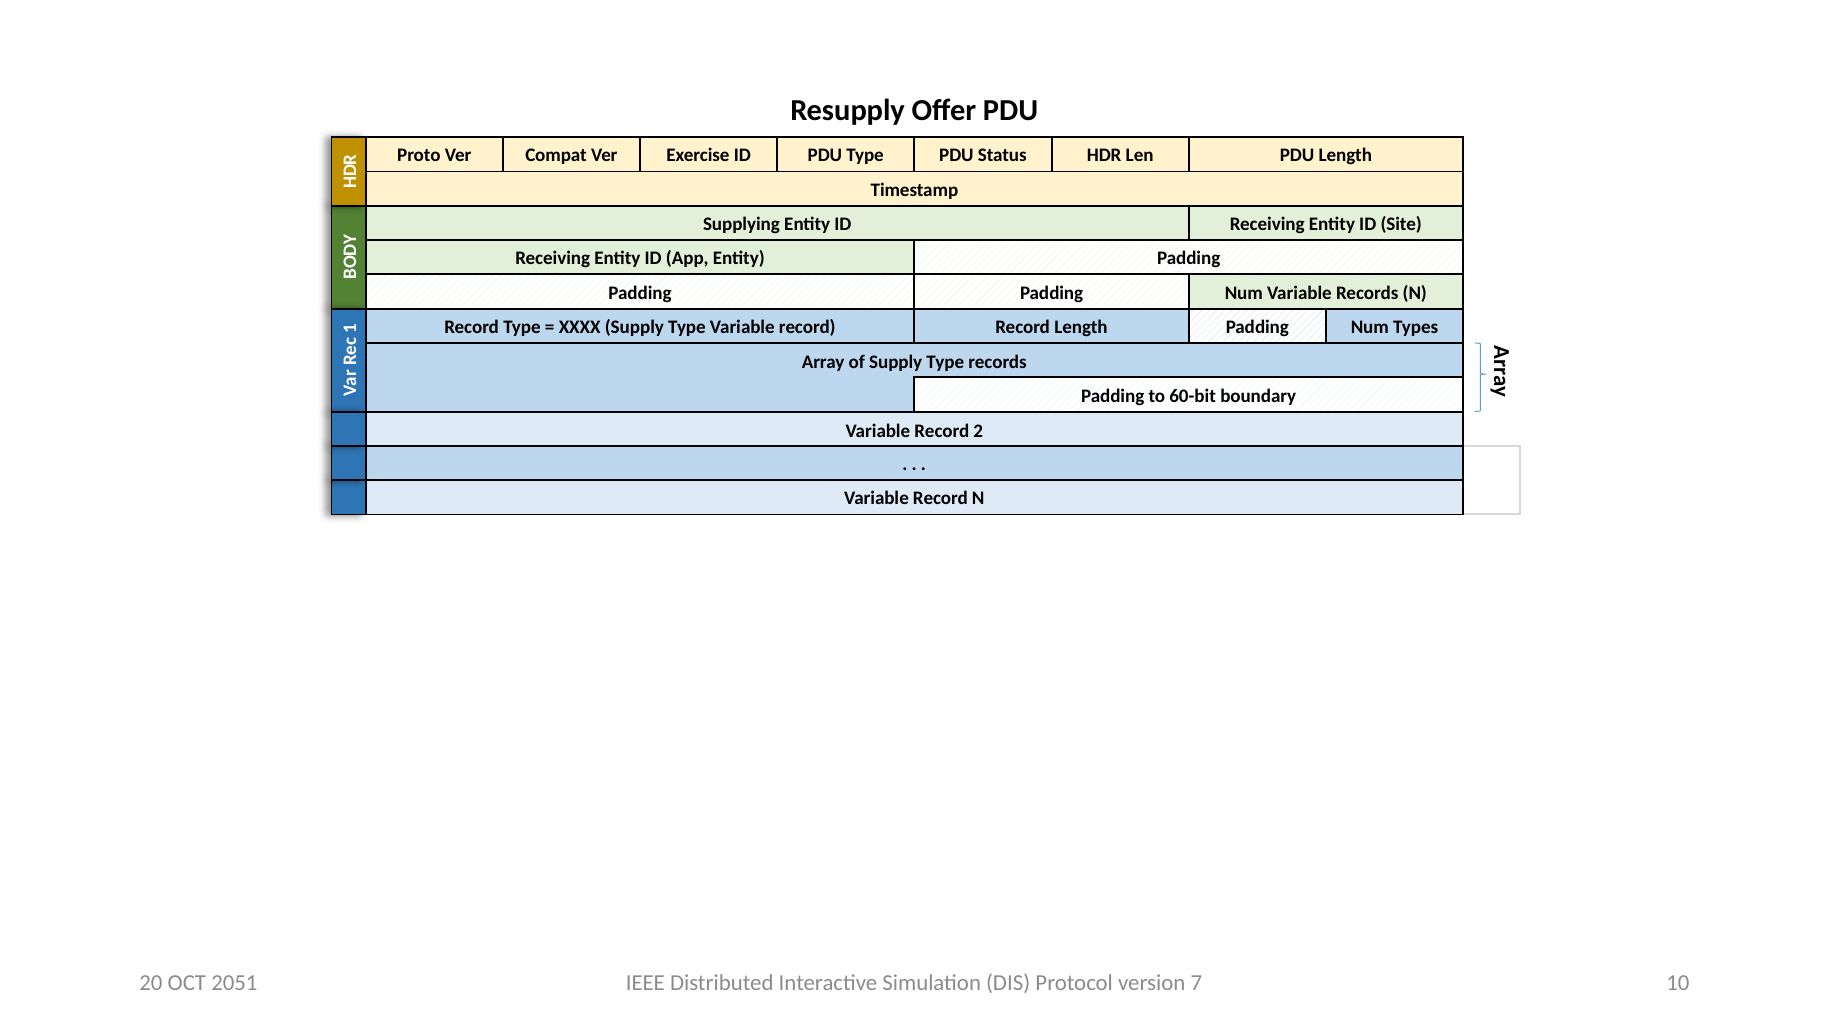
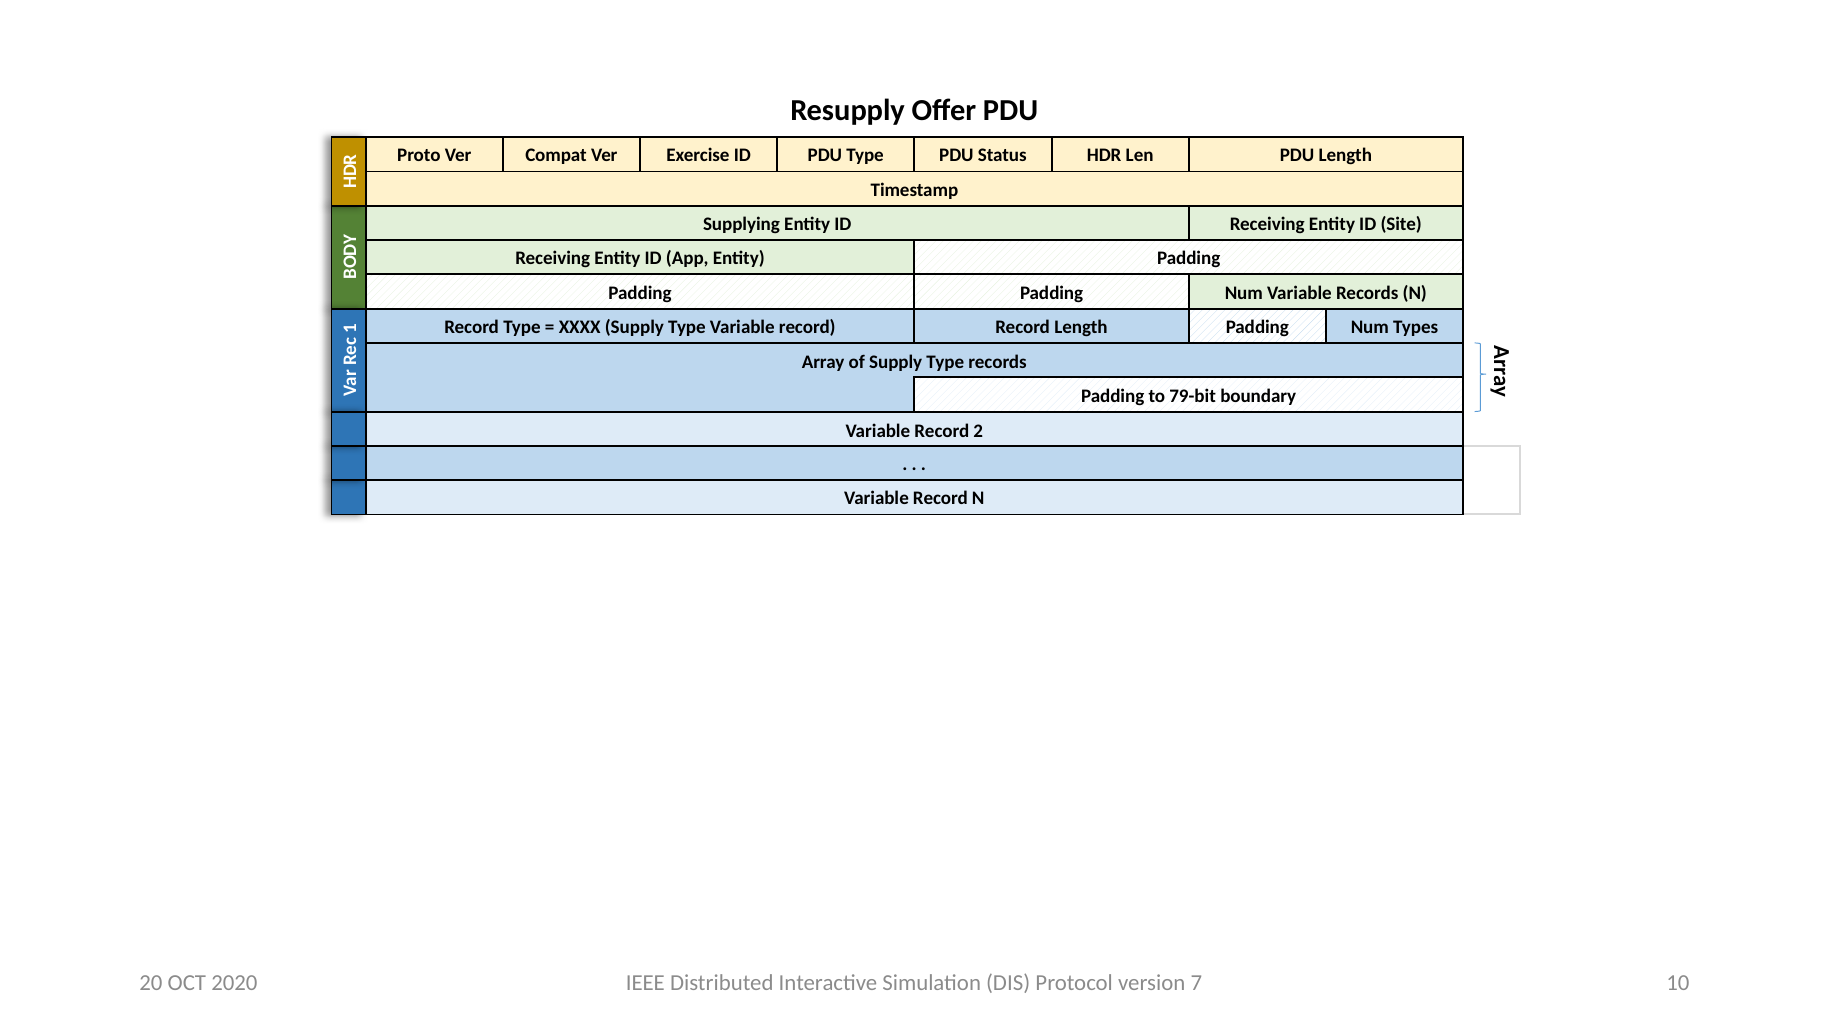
60-bit: 60-bit -> 79-bit
2051: 2051 -> 2020
